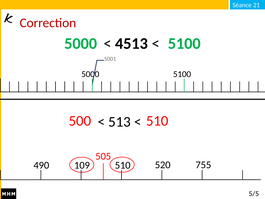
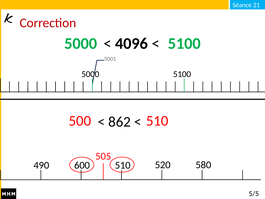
4513: 4513 -> 4096
513: 513 -> 862
109: 109 -> 600
755: 755 -> 580
